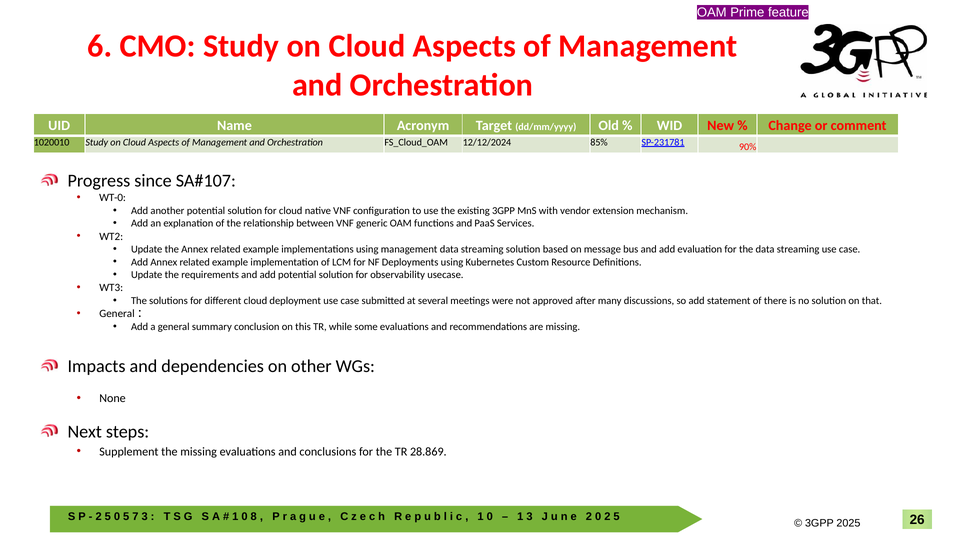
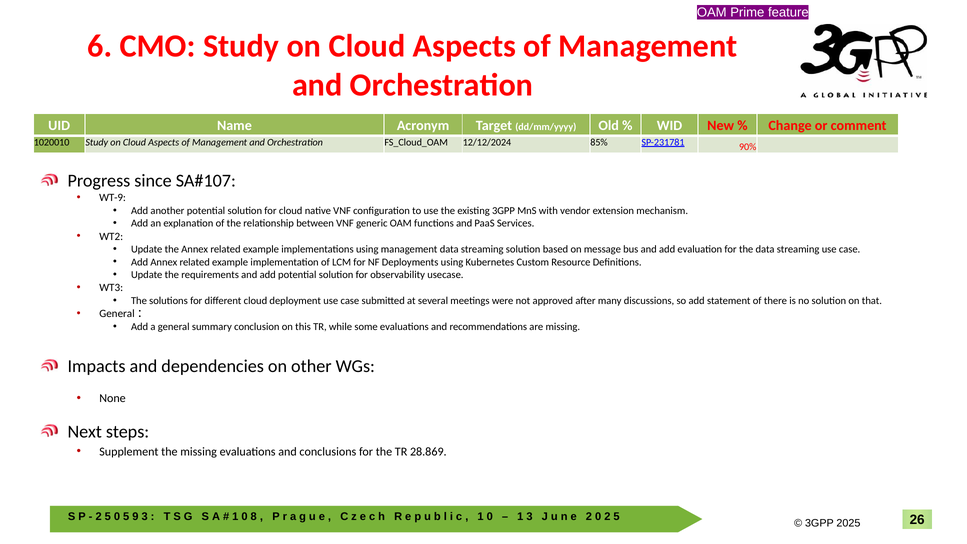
WT-0: WT-0 -> WT-9
7: 7 -> 9
